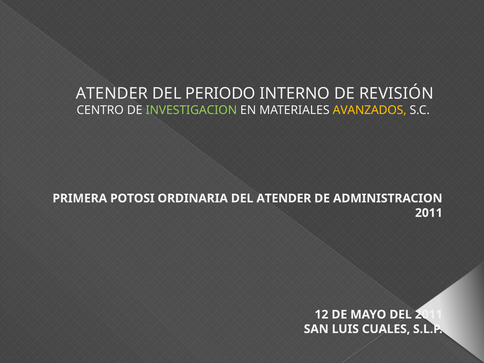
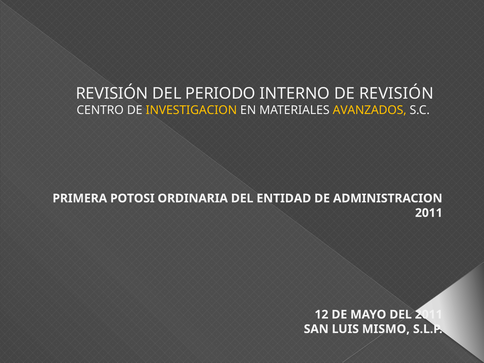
ATENDER at (112, 93): ATENDER -> REVISIÓN
INVESTIGACION colour: light green -> yellow
DEL ATENDER: ATENDER -> ENTIDAD
CUALES: CUALES -> MISMO
